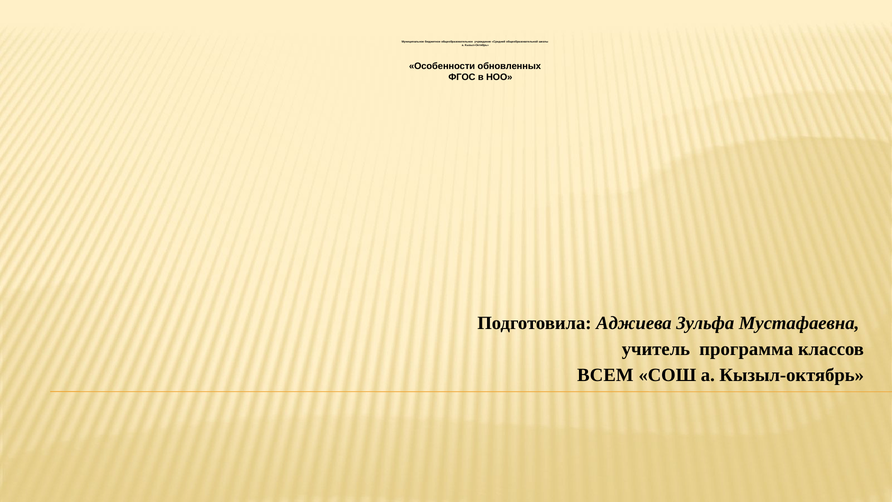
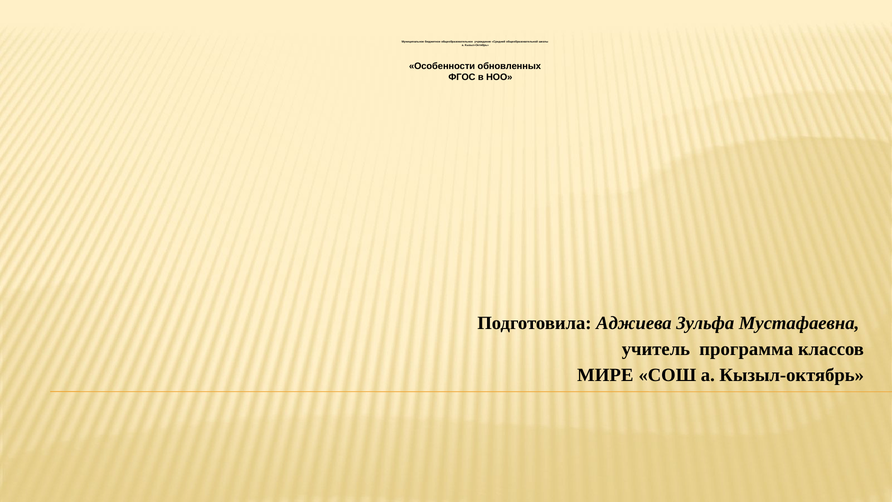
ВСЕМ: ВСЕМ -> МИРЕ
